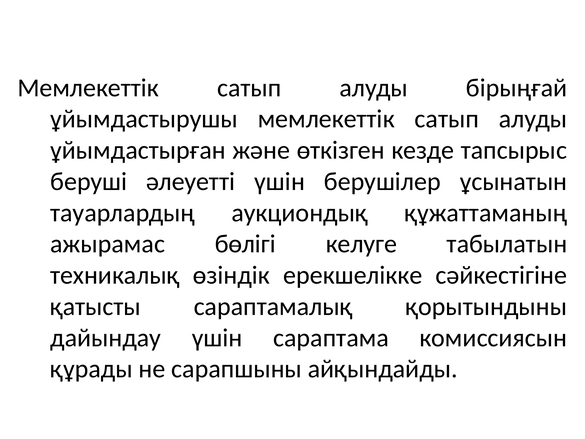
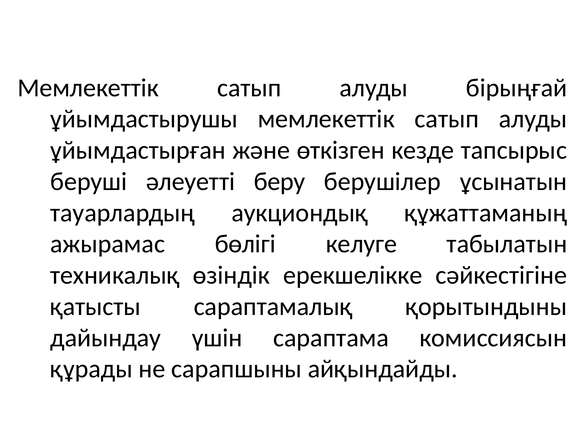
әлеуетті үшін: үшін -> беру
